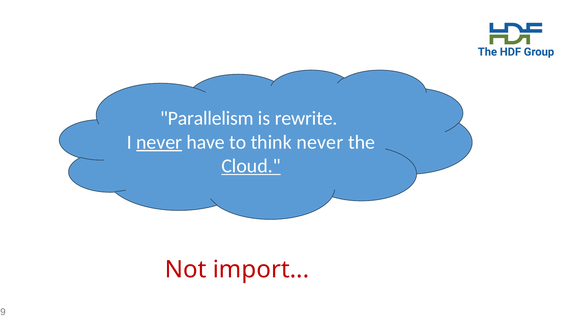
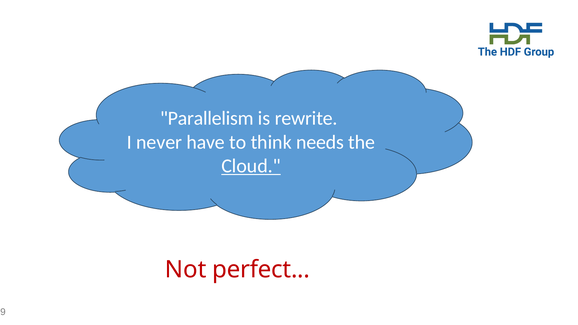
never at (159, 142) underline: present -> none
think never: never -> needs
import: import -> perfect
